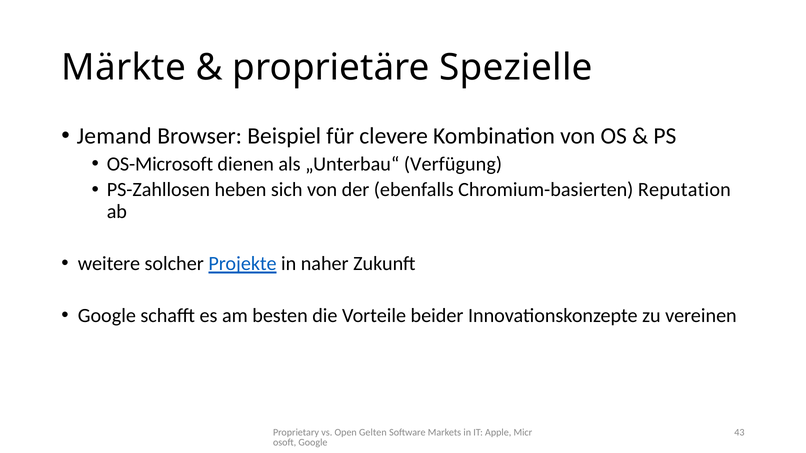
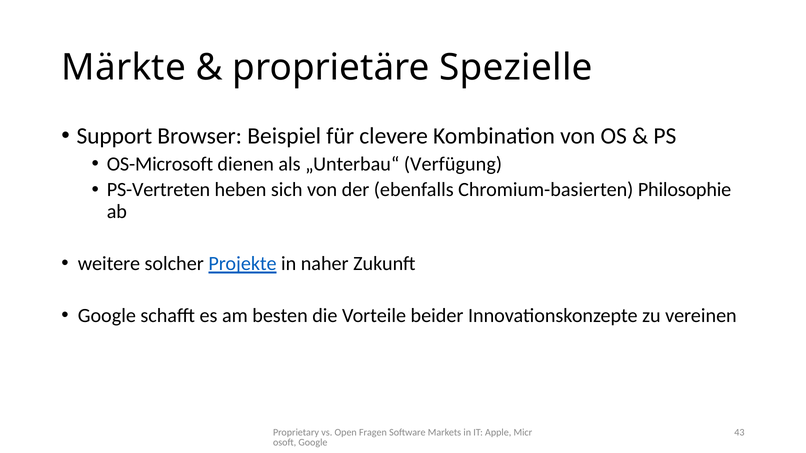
Jemand: Jemand -> Support
PS-Zahllosen: PS-Zahllosen -> PS-Vertreten
Reputation: Reputation -> Philosophie
Gelten: Gelten -> Fragen
